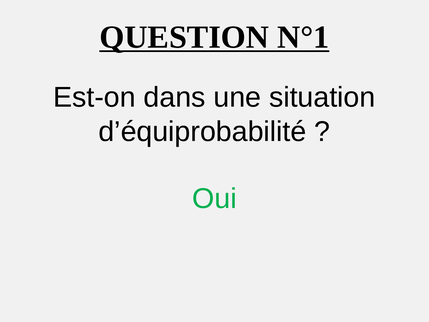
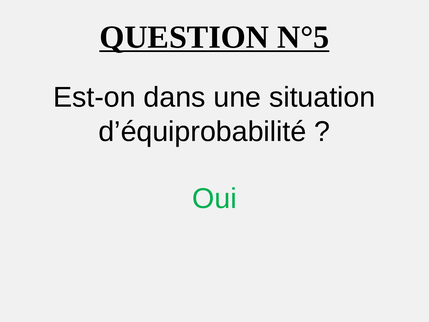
N°1: N°1 -> N°5
